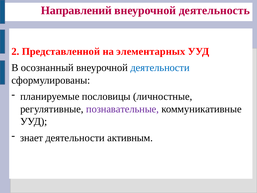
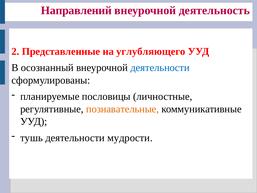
Представленной: Представленной -> Представленные
элементарных: элементарных -> углубляющего
познавательные colour: purple -> orange
знает: знает -> тушь
активным: активным -> мудрости
